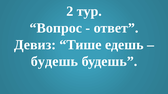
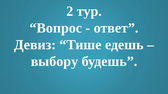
будешь at (54, 62): будешь -> выбору
